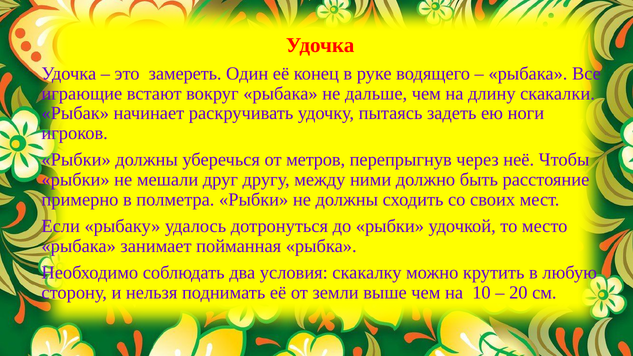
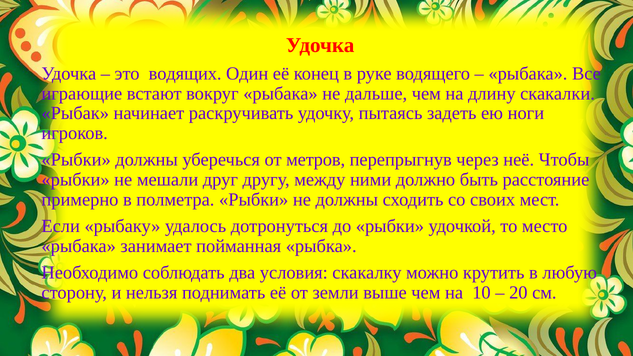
замереть: замереть -> водящих
